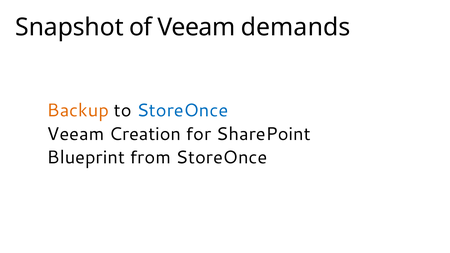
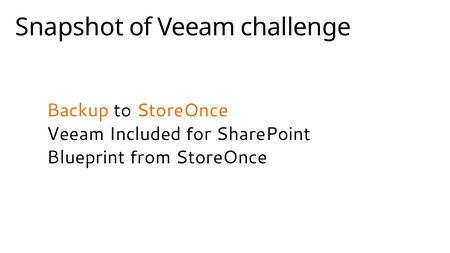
demands: demands -> challenge
StoreOnce at (183, 111) colour: blue -> orange
Creation: Creation -> Included
